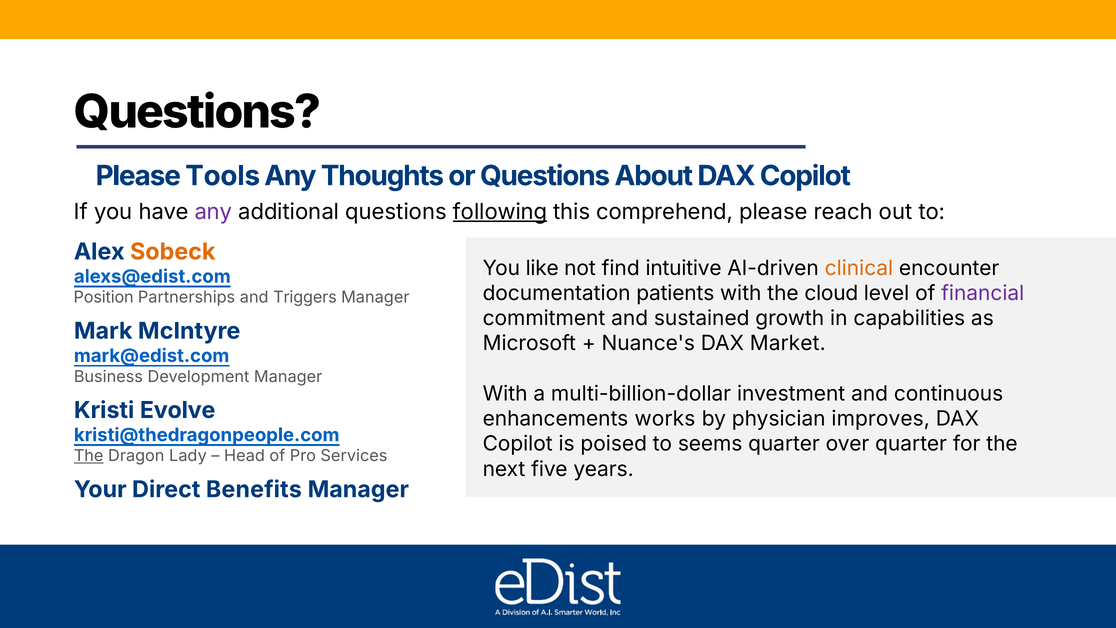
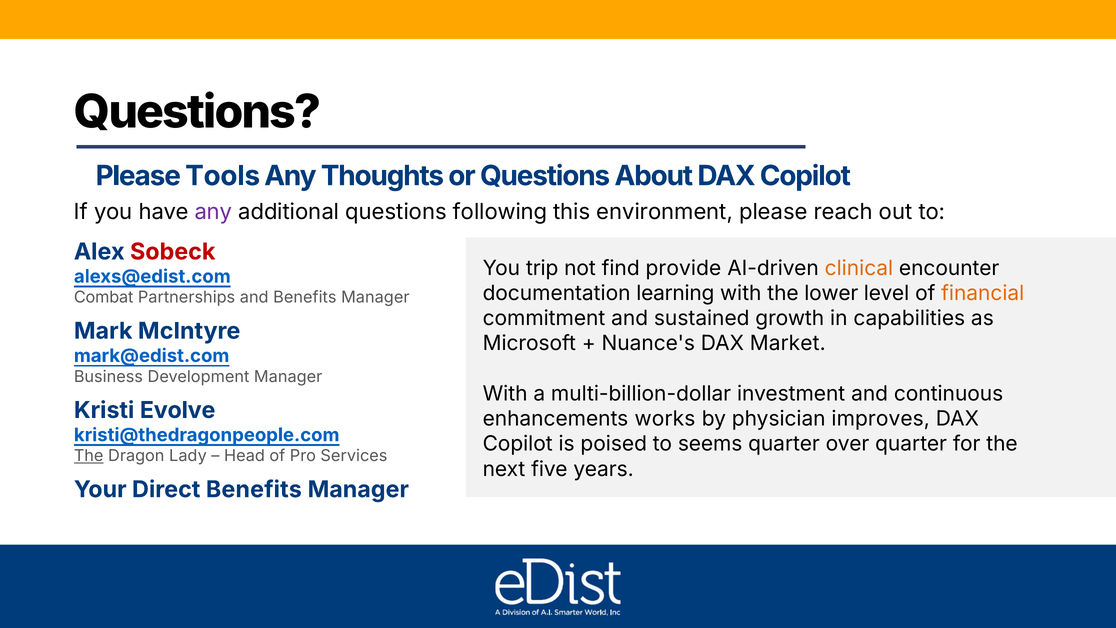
following underline: present -> none
comprehend: comprehend -> environment
Sobeck colour: orange -> red
like: like -> trip
intuitive: intuitive -> provide
patients: patients -> learning
cloud: cloud -> lower
financial colour: purple -> orange
Position: Position -> Combat
and Triggers: Triggers -> Benefits
